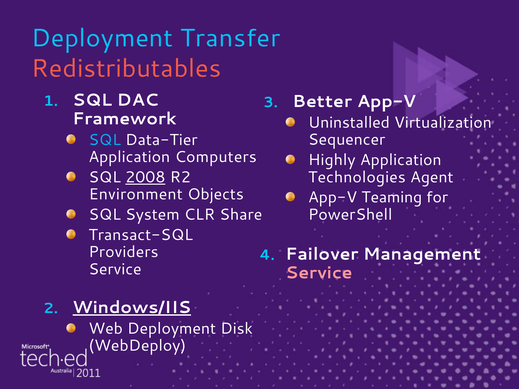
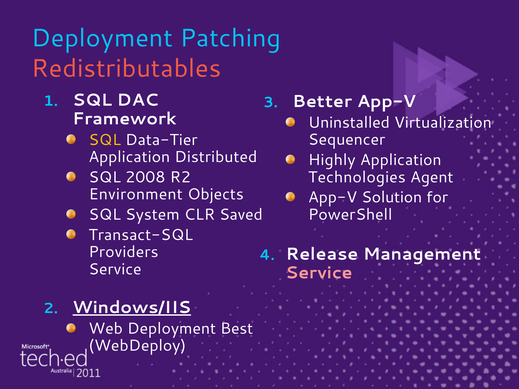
Transfer: Transfer -> Patching
SQL at (105, 140) colour: light blue -> yellow
Computers: Computers -> Distributed
2008 underline: present -> none
Teaming: Teaming -> Solution
Share: Share -> Saved
Failover: Failover -> Release
Disk: Disk -> Best
